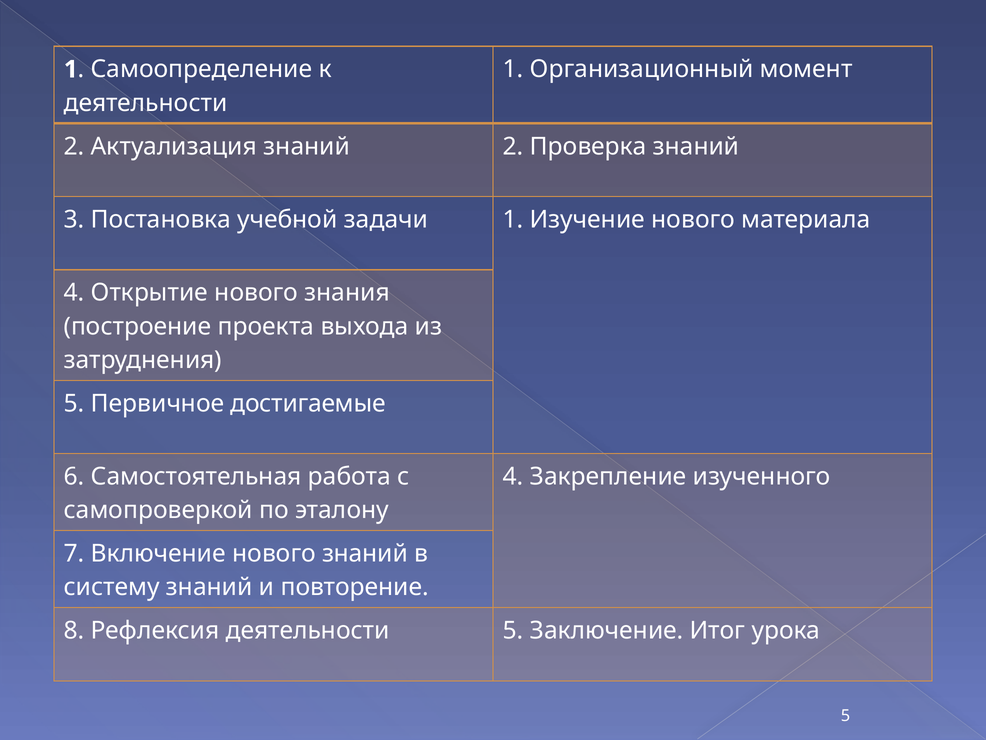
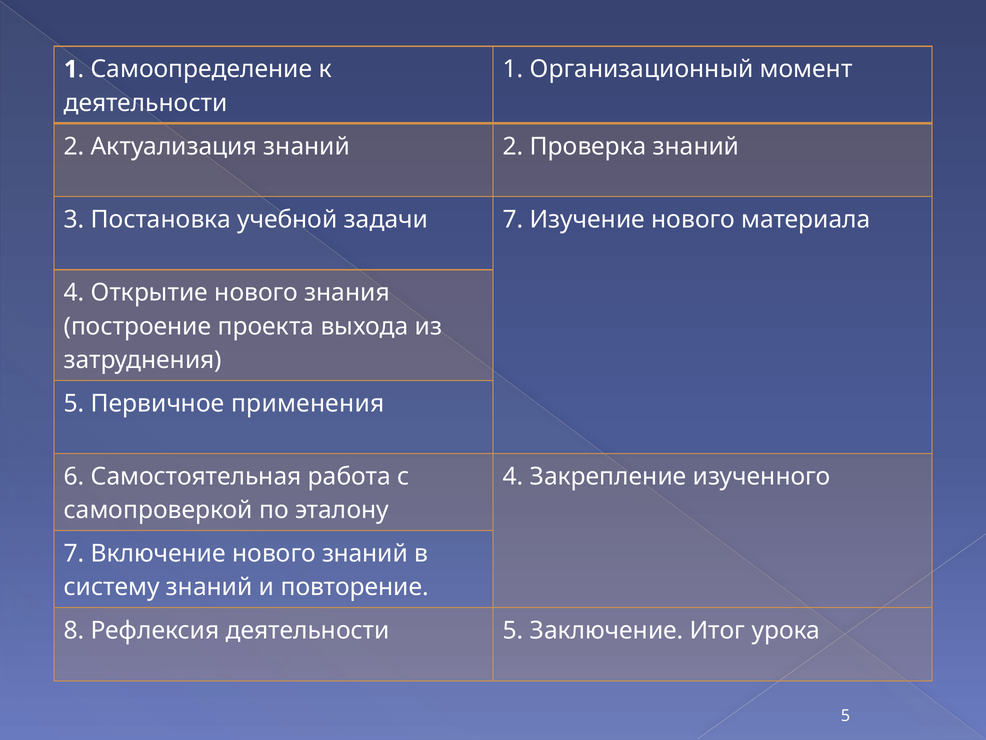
задачи 1: 1 -> 7
достигаемые: достигаемые -> применения
